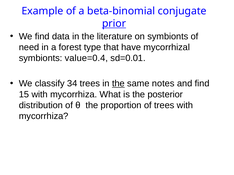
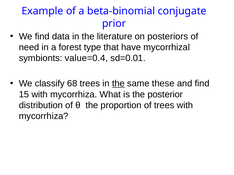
prior underline: present -> none
on symbionts: symbionts -> posteriors
34: 34 -> 68
notes: notes -> these
